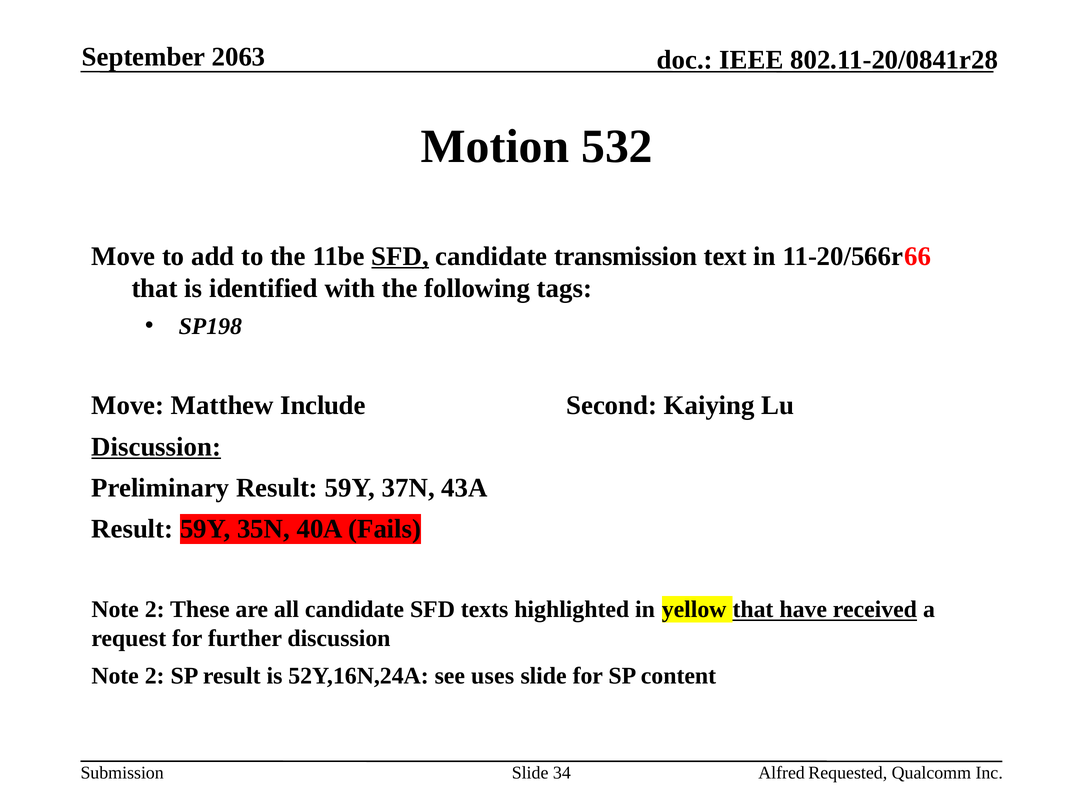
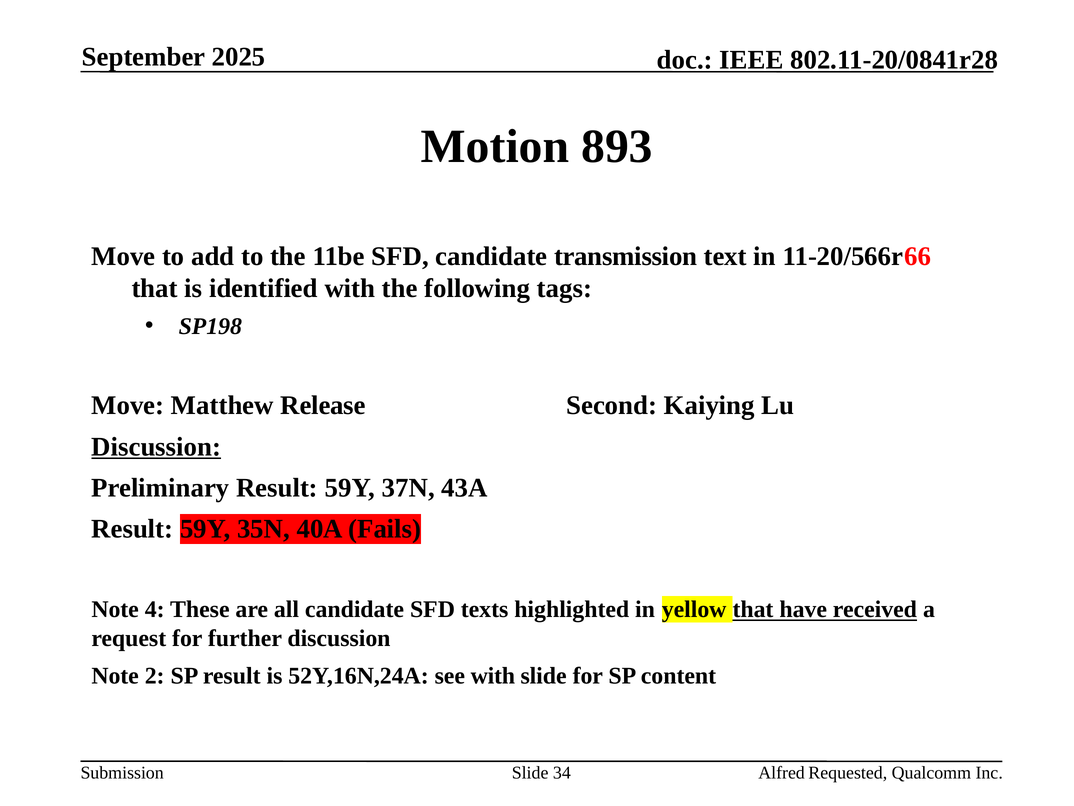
2063: 2063 -> 2025
532: 532 -> 893
SFD at (400, 256) underline: present -> none
Include: Include -> Release
2 at (155, 609): 2 -> 4
see uses: uses -> with
